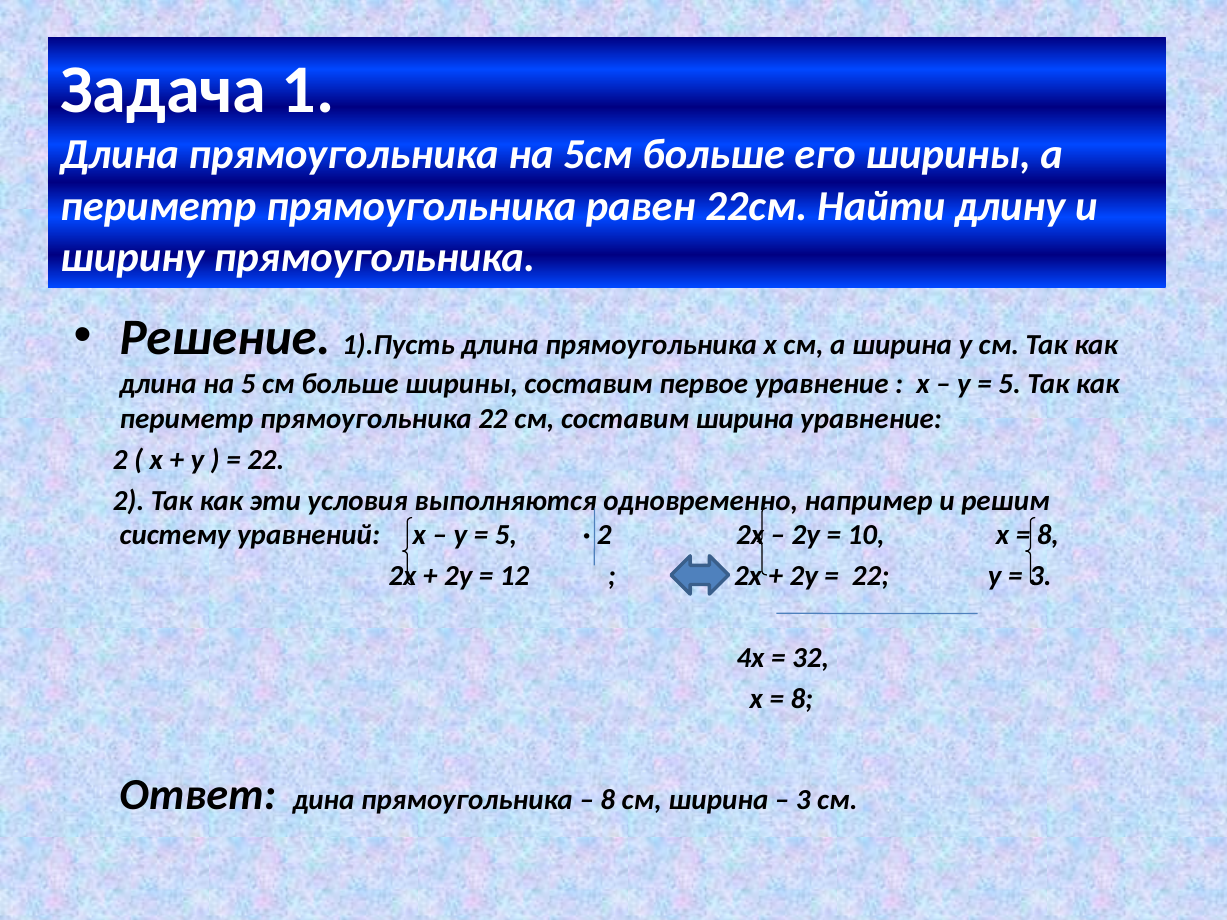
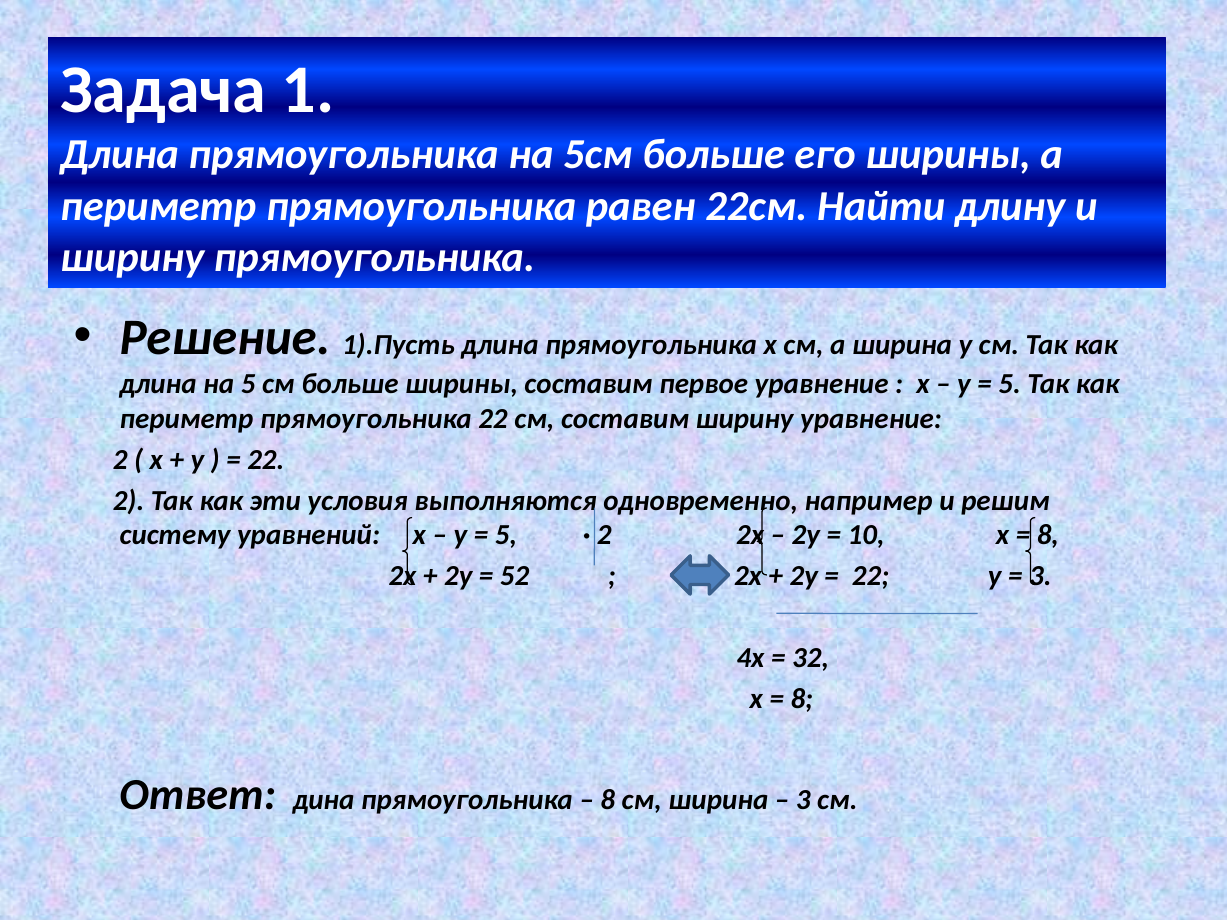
составим ширина: ширина -> ширину
12: 12 -> 52
